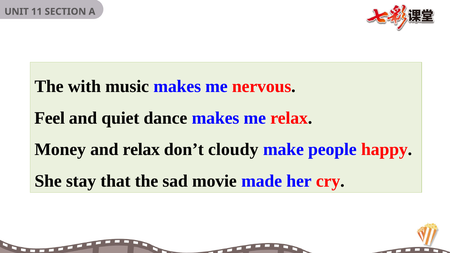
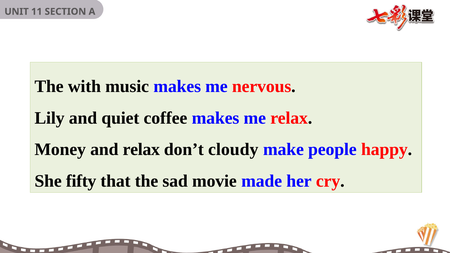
Feel: Feel -> Lily
dance: dance -> coffee
stay: stay -> fifty
